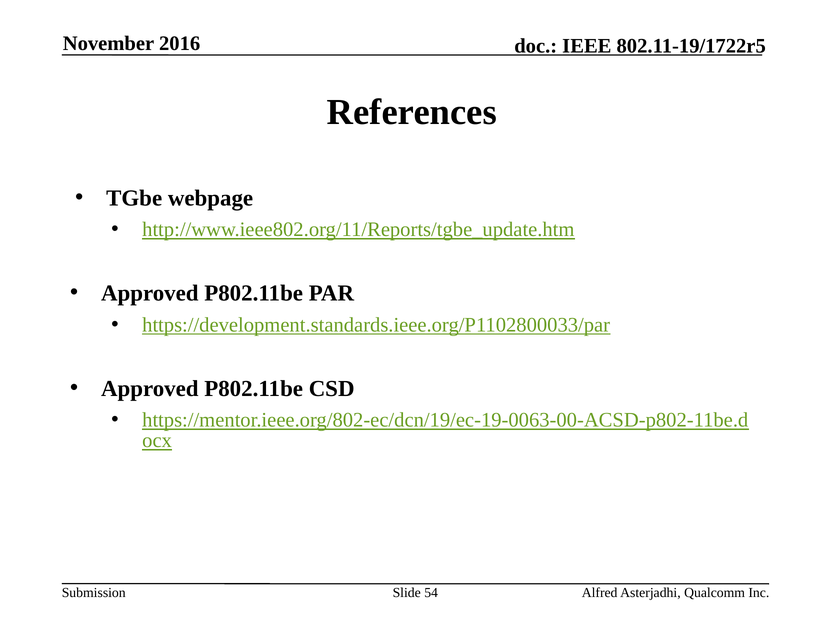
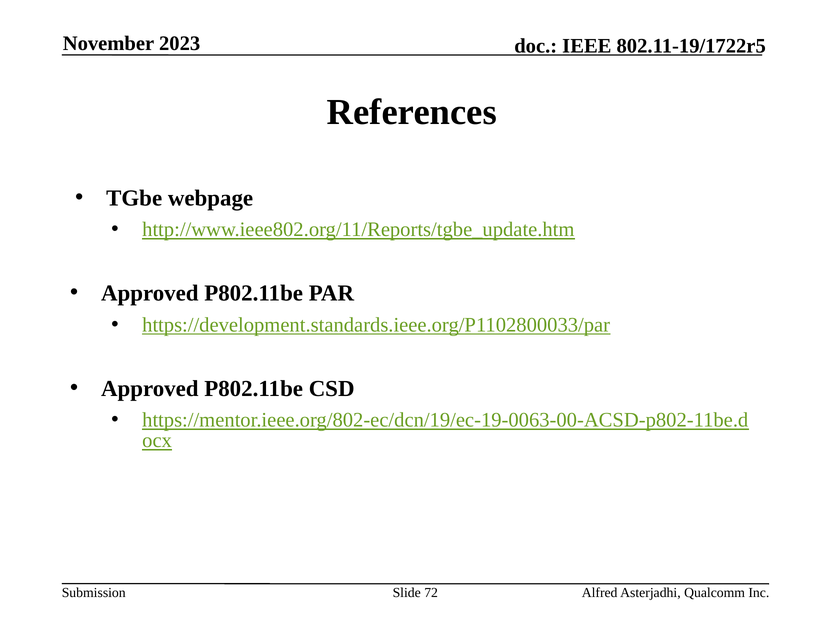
2016: 2016 -> 2023
54: 54 -> 72
